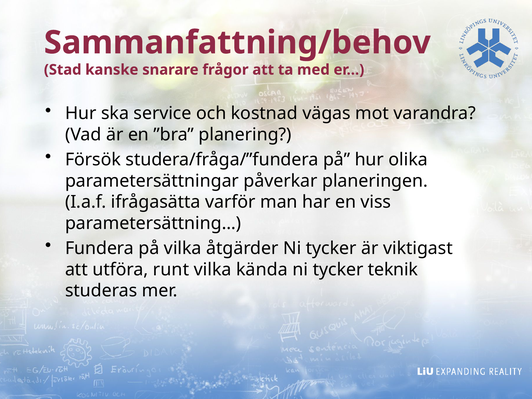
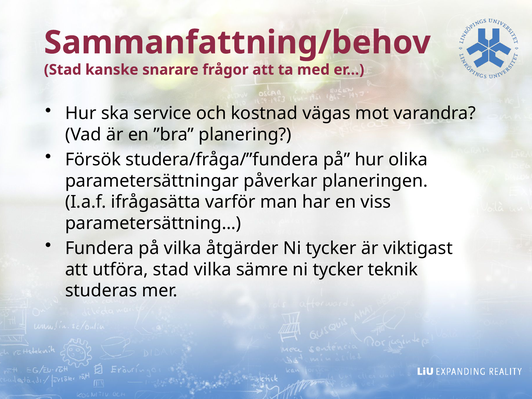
utföra runt: runt -> stad
kända: kända -> sämre
